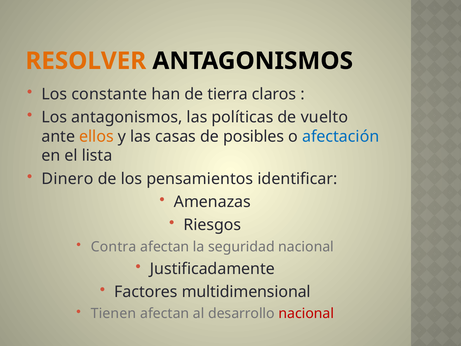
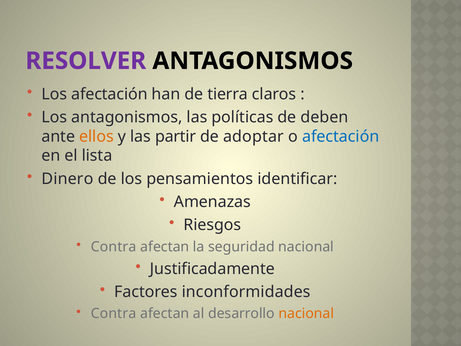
RESOLVER colour: orange -> purple
Los constante: constante -> afectación
vuelto: vuelto -> deben
casas: casas -> partir
posibles: posibles -> adoptar
multidimensional: multidimensional -> inconformidades
Tienen at (114, 313): Tienen -> Contra
nacional at (306, 313) colour: red -> orange
